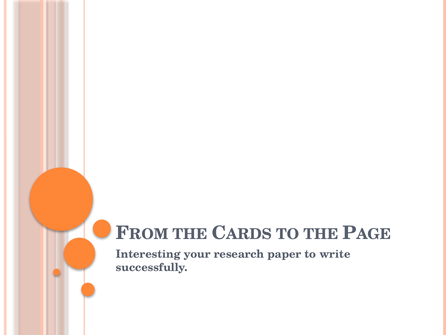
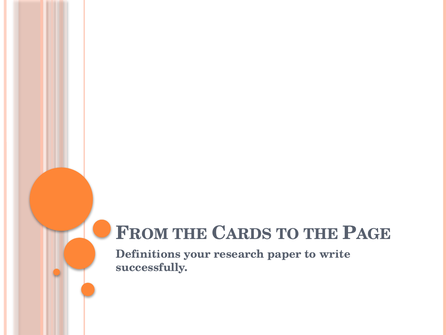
Interesting: Interesting -> Definitions
